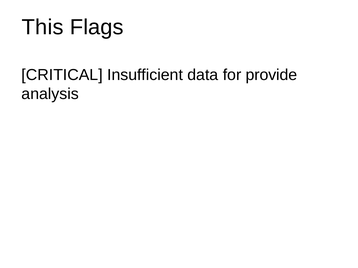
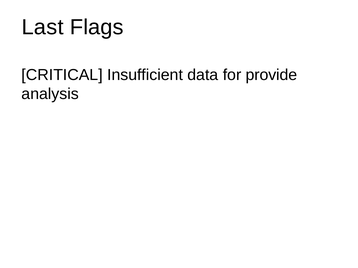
This: This -> Last
